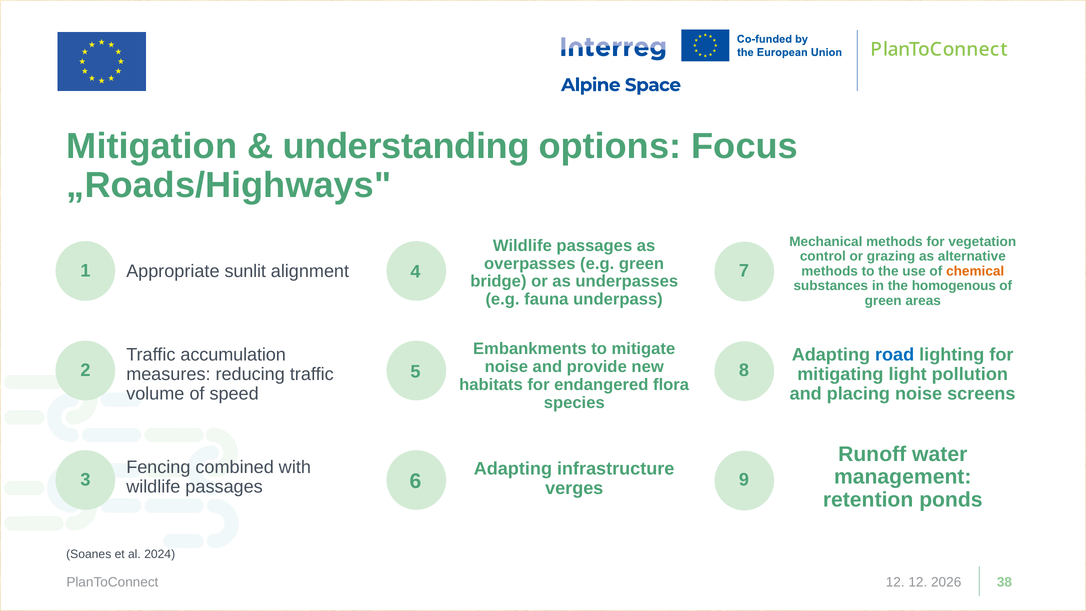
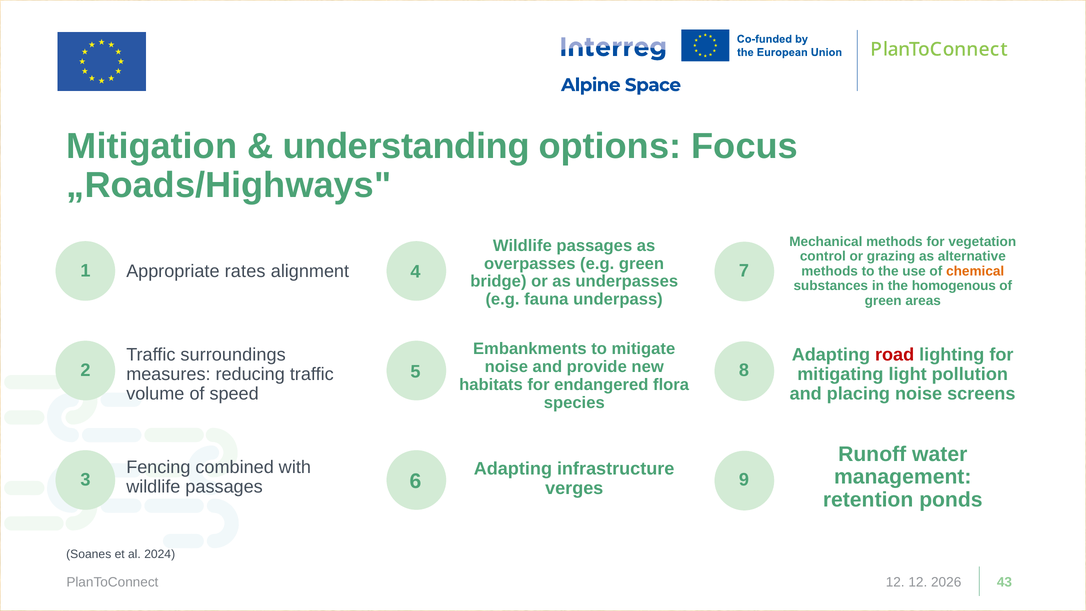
sunlit: sunlit -> rates
accumulation: accumulation -> surroundings
road colour: blue -> red
38: 38 -> 43
